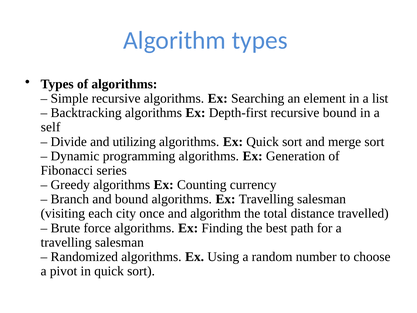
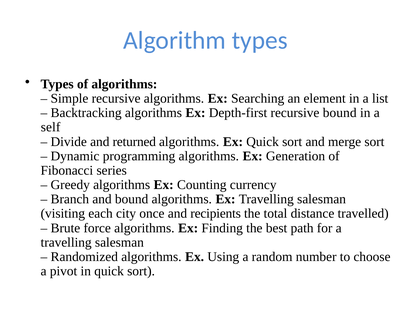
utilizing: utilizing -> returned
and algorithm: algorithm -> recipients
